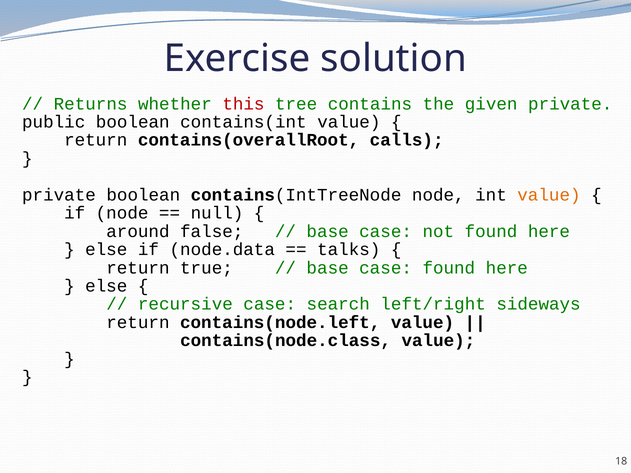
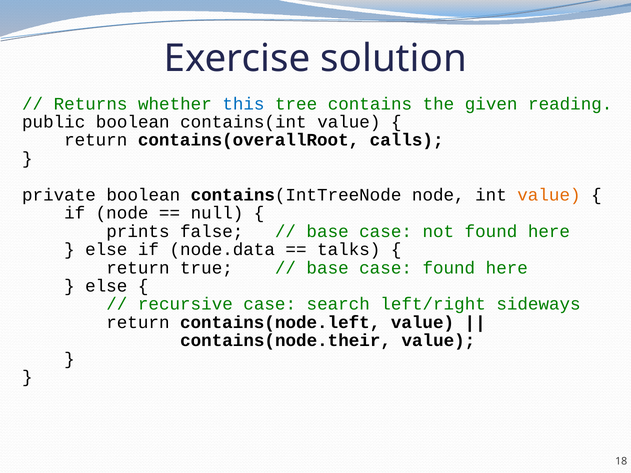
this colour: red -> blue
given private: private -> reading
around: around -> prints
contains(node.class: contains(node.class -> contains(node.their
